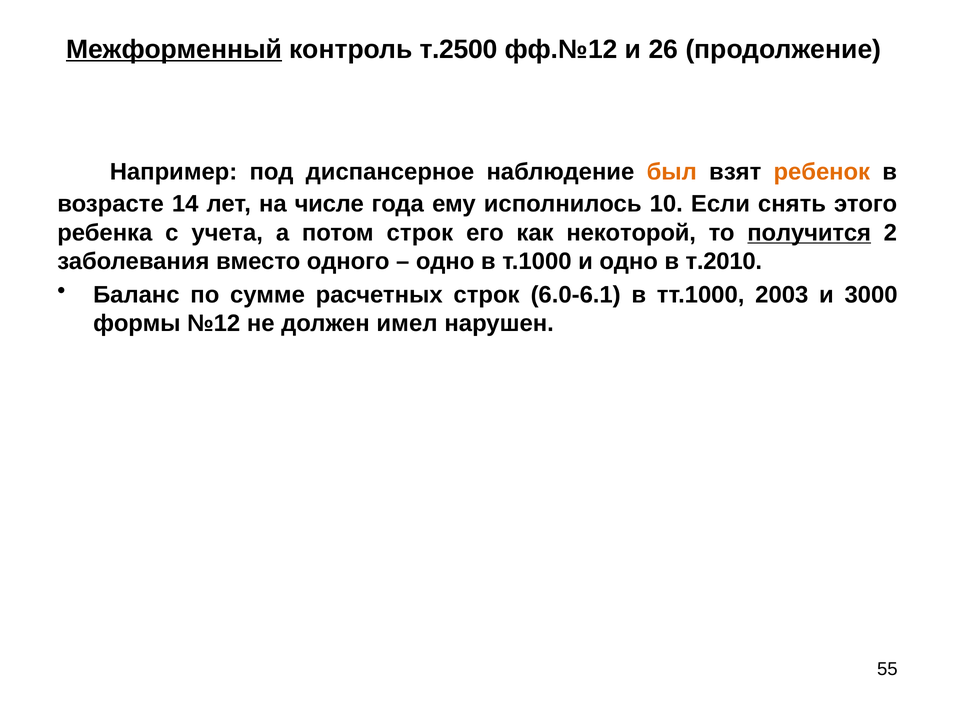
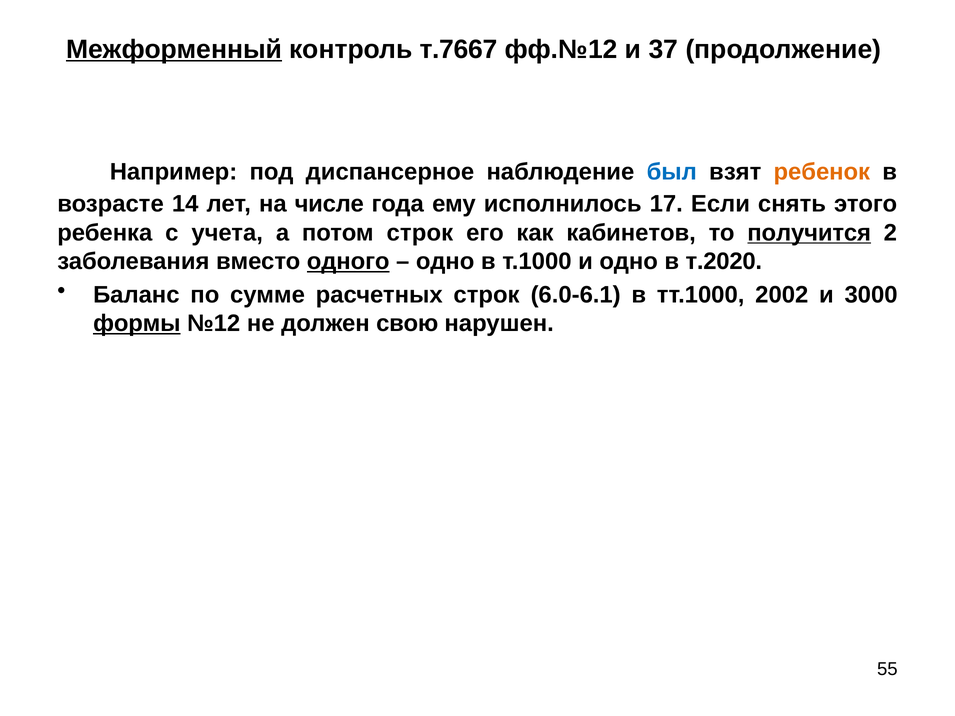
т.2500: т.2500 -> т.7667
26: 26 -> 37
был colour: orange -> blue
10: 10 -> 17
некоторой: некоторой -> кабинетов
одного underline: none -> present
т.2010: т.2010 -> т.2020
2003: 2003 -> 2002
формы underline: none -> present
имел: имел -> свою
